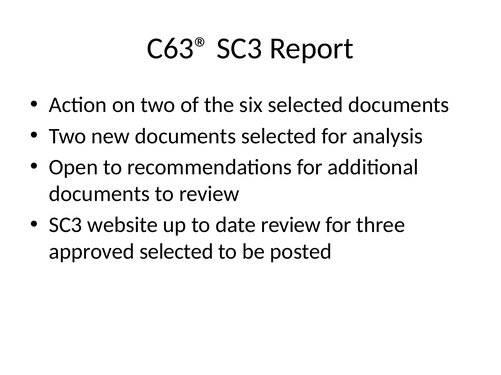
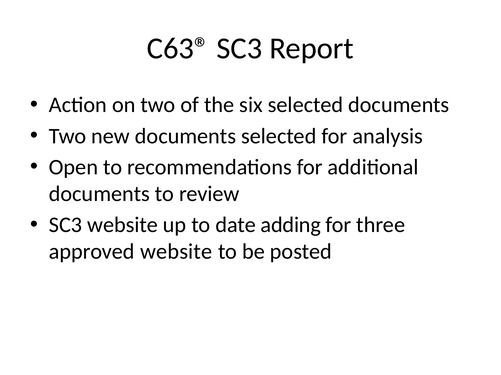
date review: review -> adding
approved selected: selected -> website
